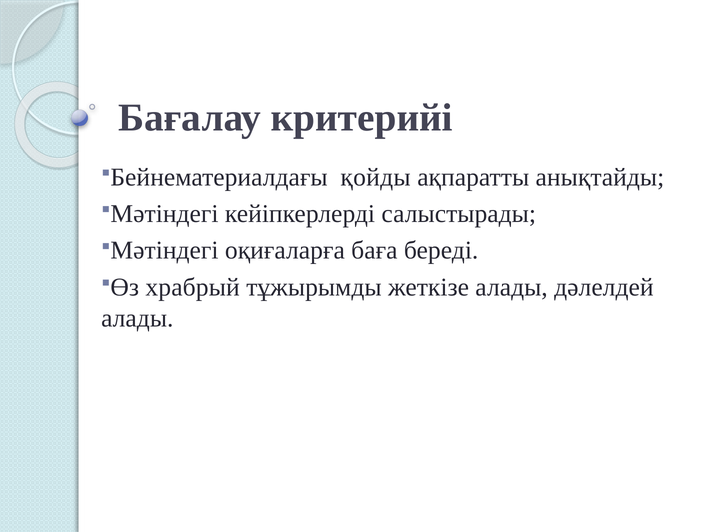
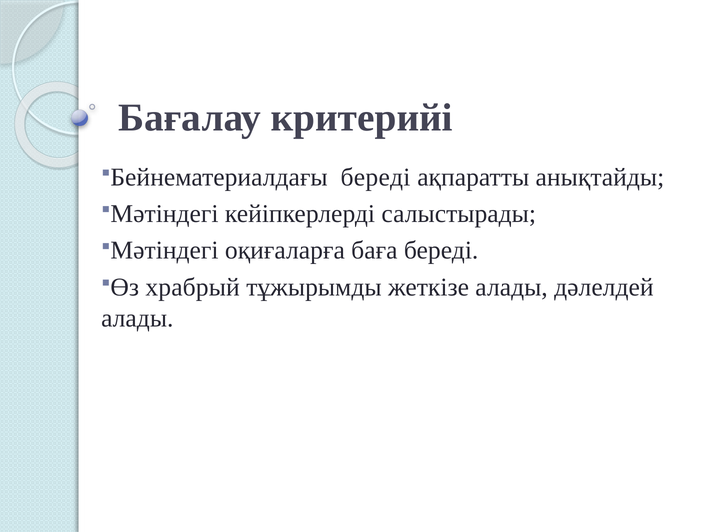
қойды at (376, 177): қойды -> береді
